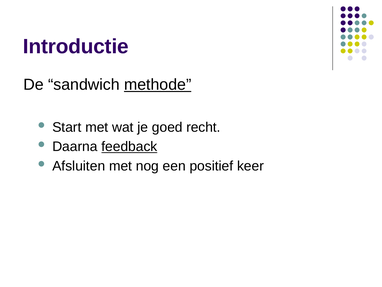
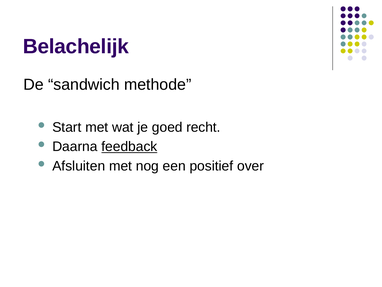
Introductie: Introductie -> Belachelijk
methode underline: present -> none
keer: keer -> over
